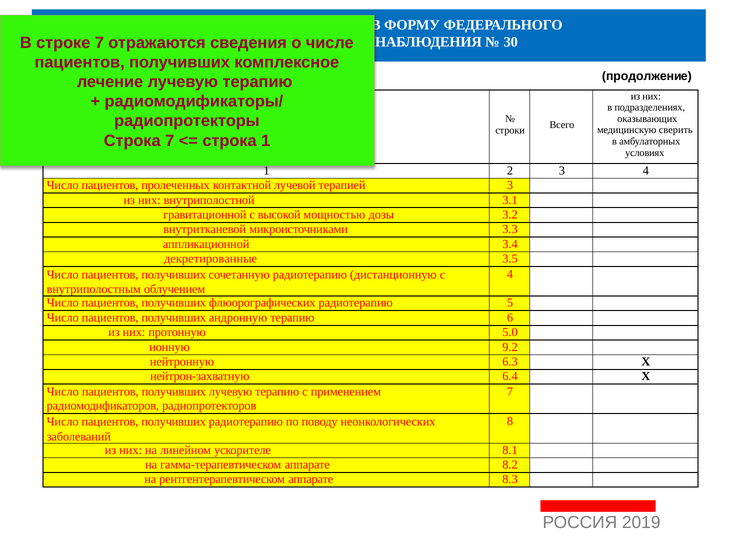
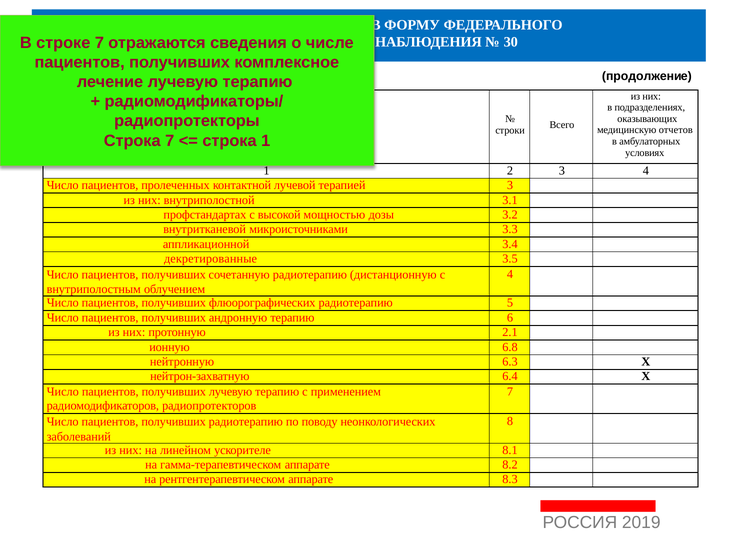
сверить: сверить -> отчетов
гравитационной: гравитационной -> профстандартах
5.0: 5.0 -> 2.1
9.2: 9.2 -> 6.8
